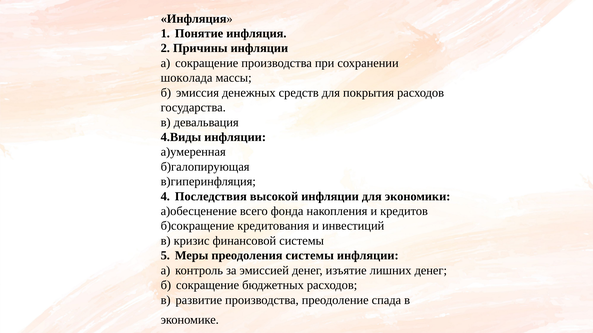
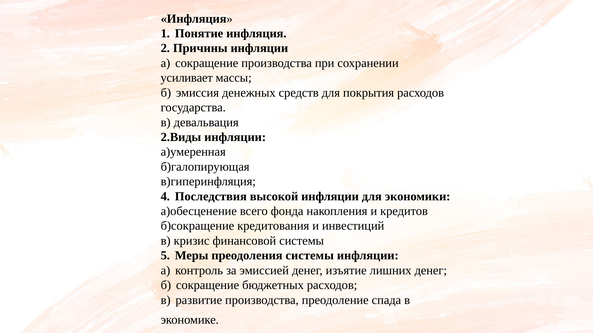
шоколада: шоколада -> усиливает
4.Виды: 4.Виды -> 2.Виды
